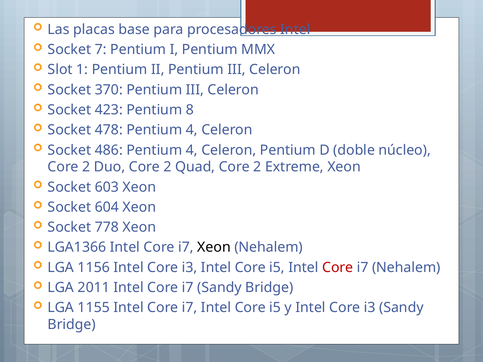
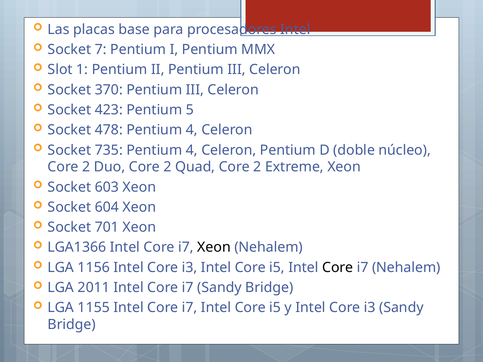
8: 8 -> 5
486: 486 -> 735
778: 778 -> 701
Core at (338, 268) colour: red -> black
